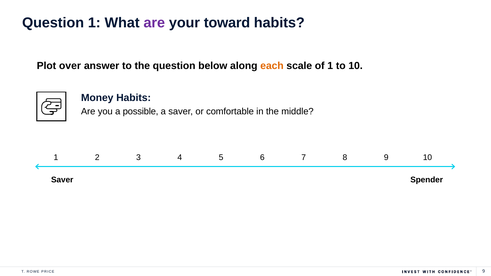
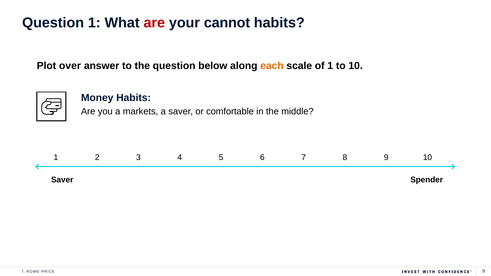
are at (154, 23) colour: purple -> red
toward: toward -> cannot
possible: possible -> markets
